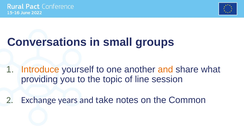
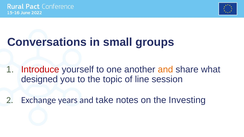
Introduce colour: orange -> red
providing: providing -> designed
Common: Common -> Investing
